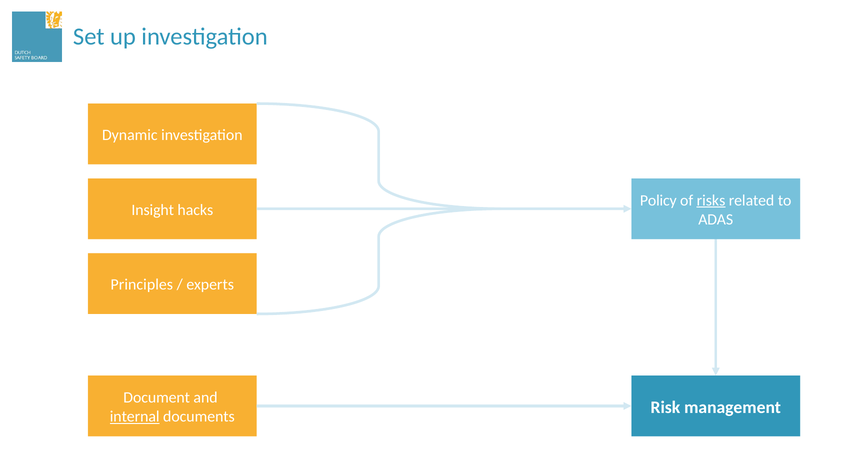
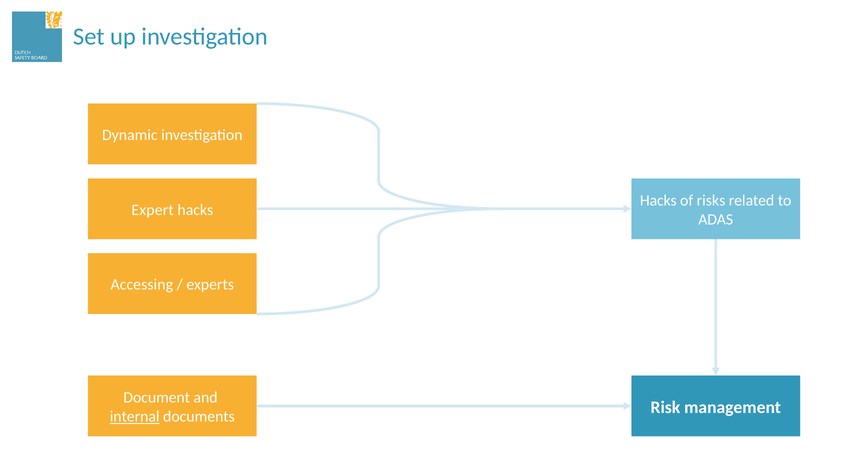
Policy at (658, 200): Policy -> Hacks
risks underline: present -> none
Insight: Insight -> Expert
Principles: Principles -> Accessing
